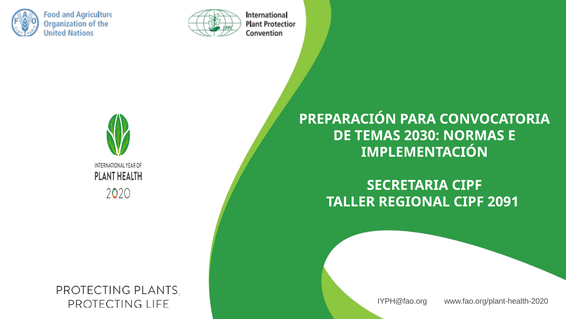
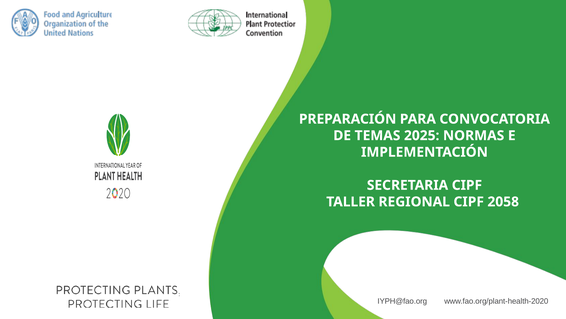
2030: 2030 -> 2025
2091: 2091 -> 2058
